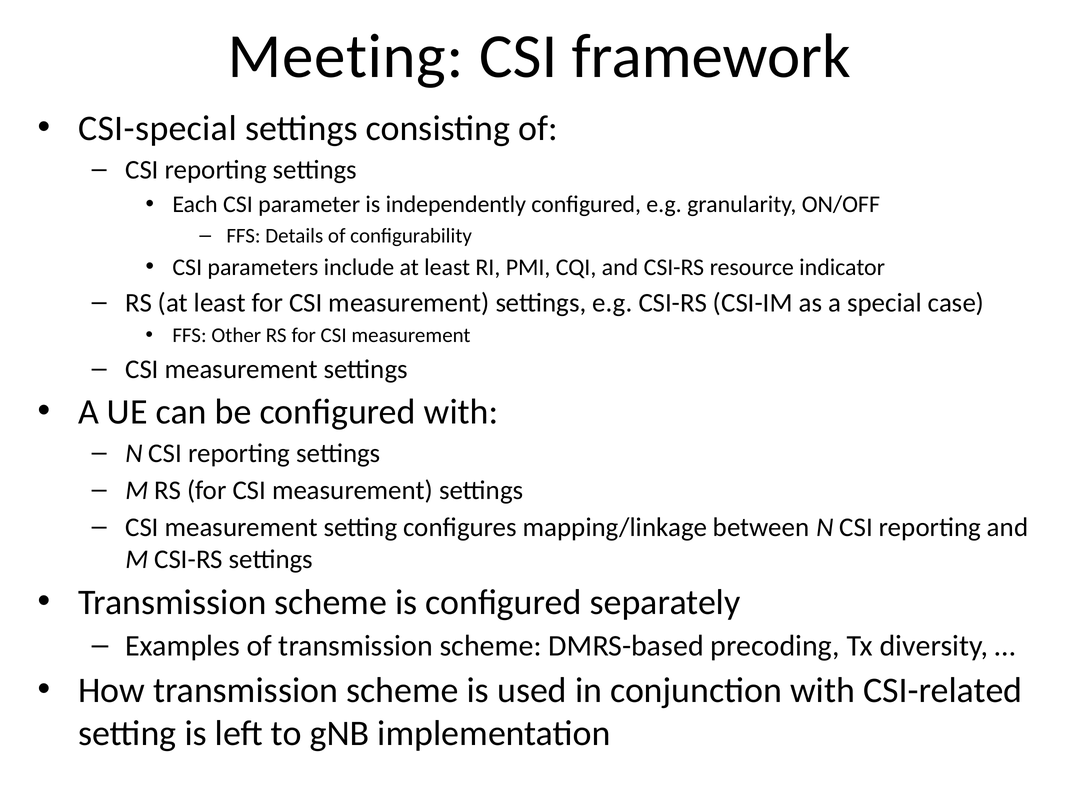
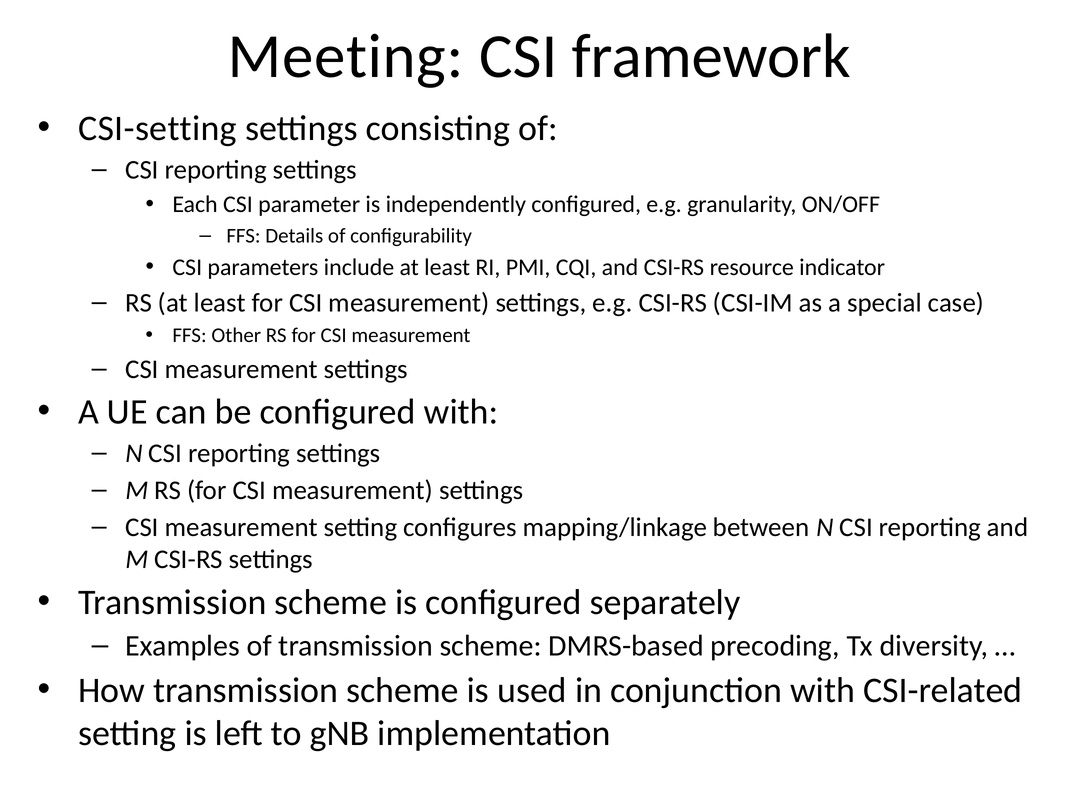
CSI-special: CSI-special -> CSI-setting
